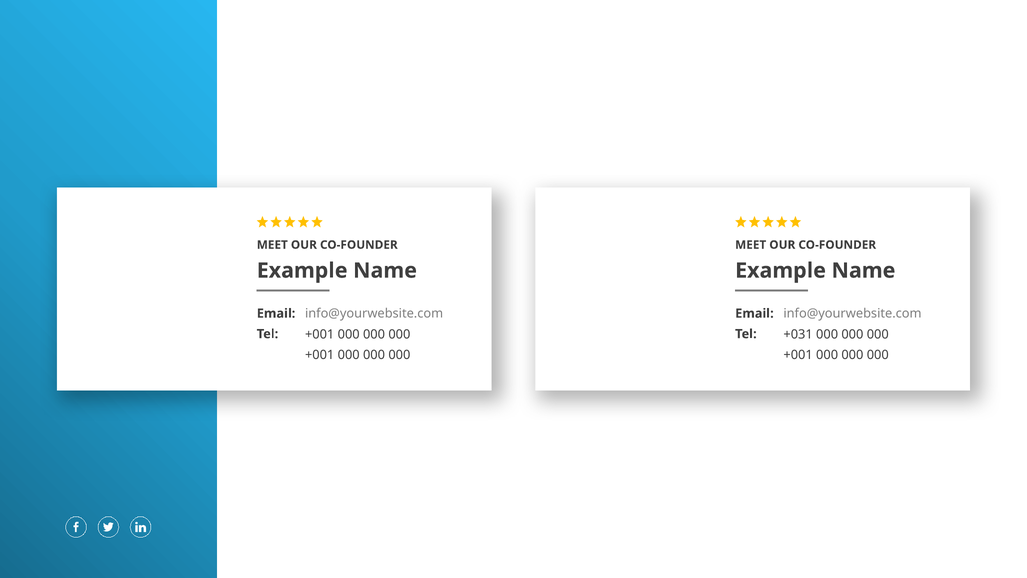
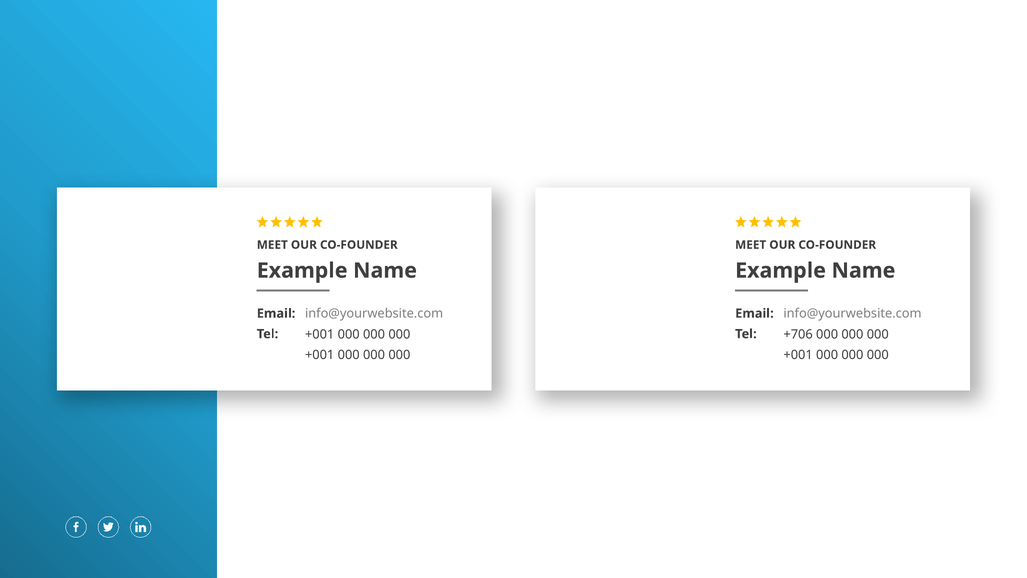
+031: +031 -> +706
